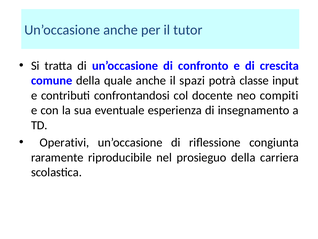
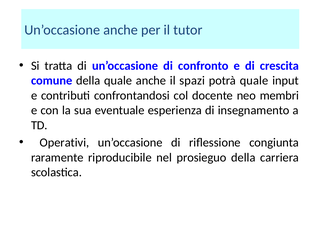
potrà classe: classe -> quale
compiti: compiti -> membri
